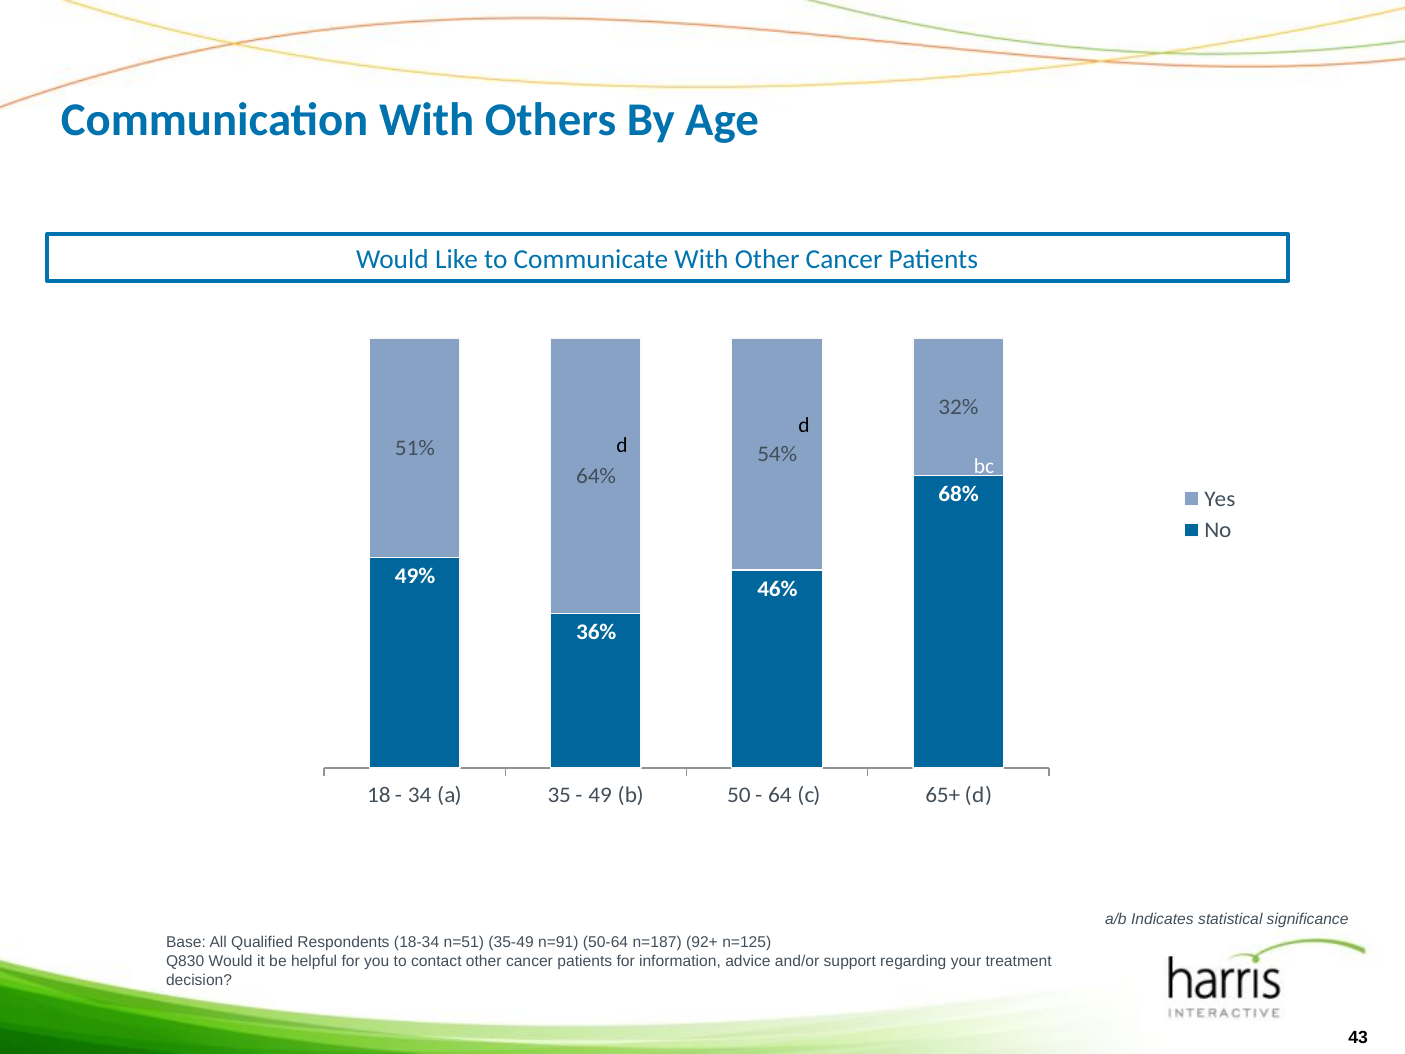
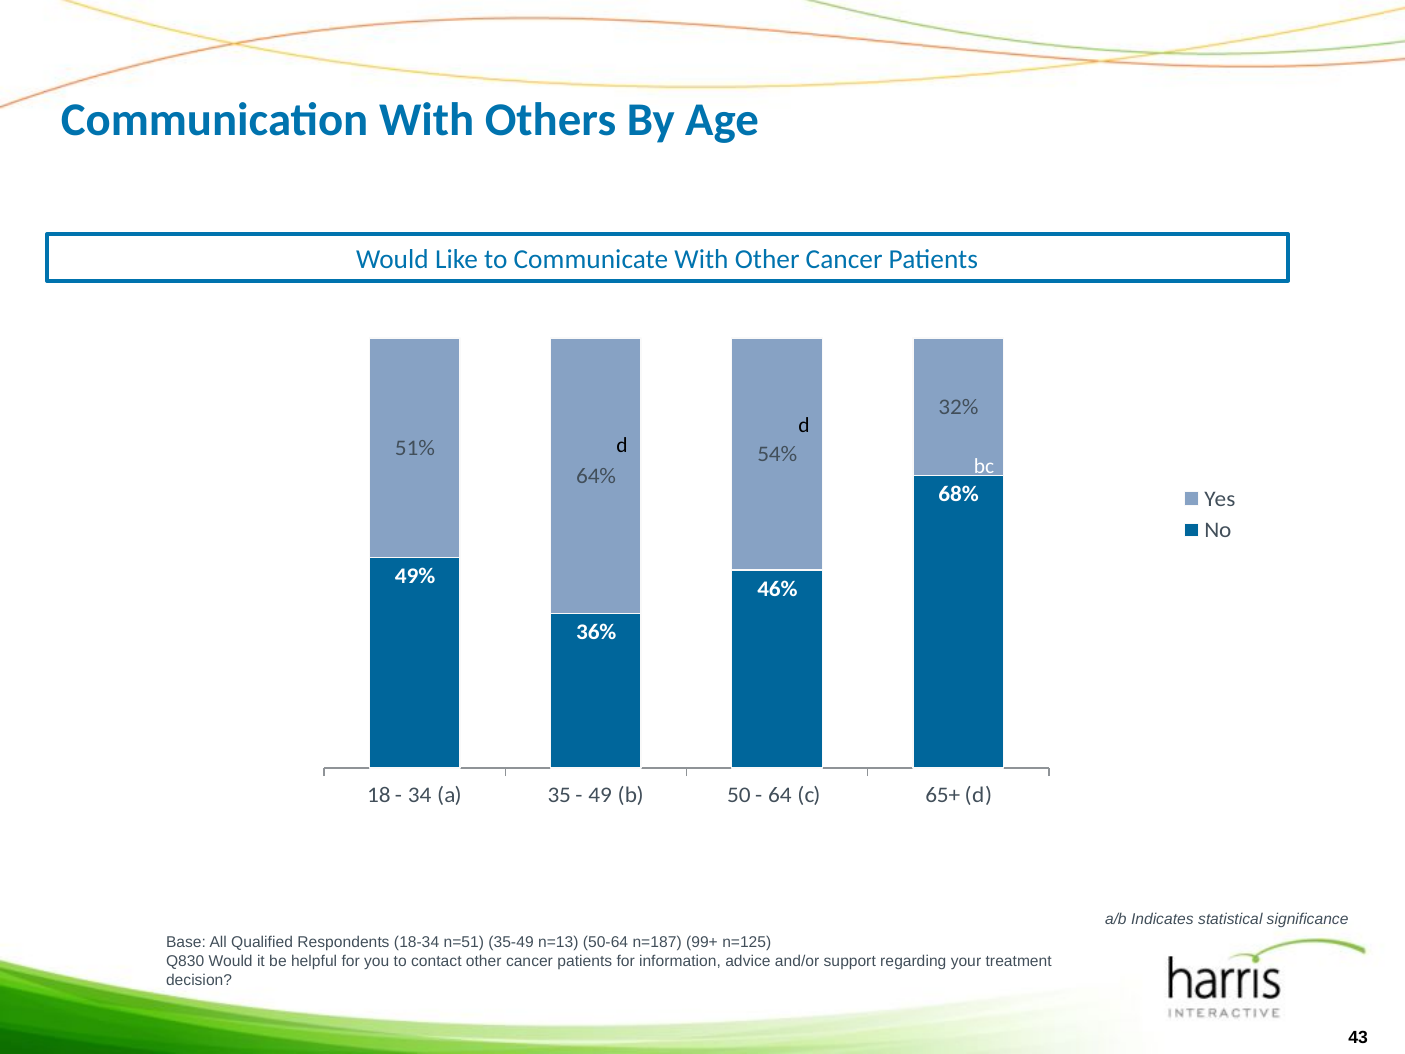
n=91: n=91 -> n=13
92+: 92+ -> 99+
